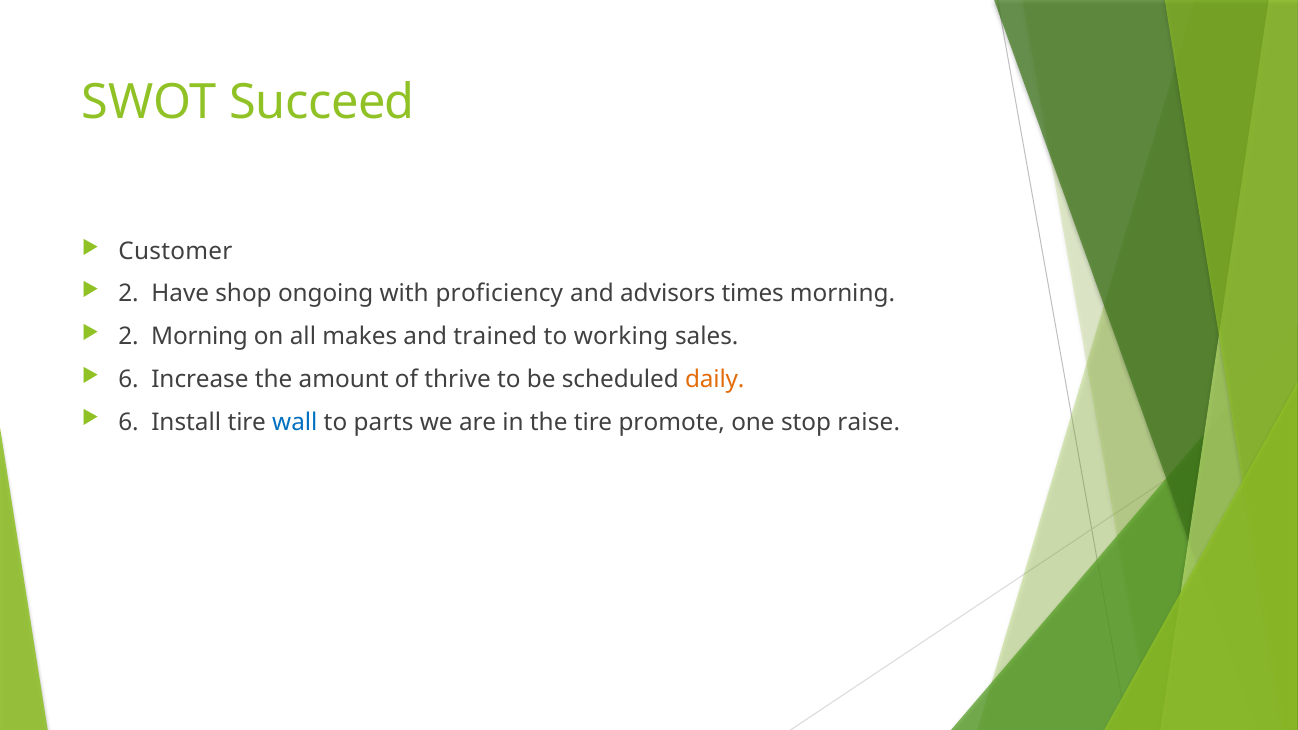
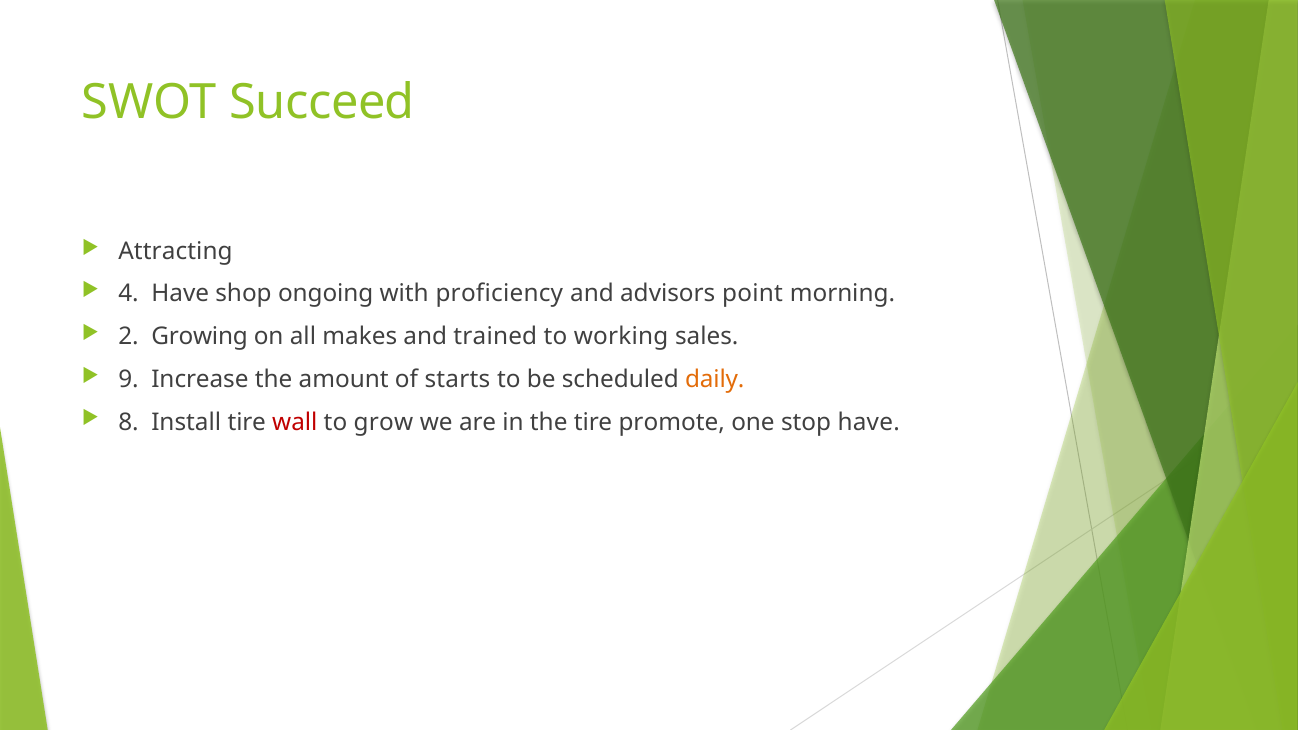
Customer: Customer -> Attracting
2 at (129, 294): 2 -> 4
times: times -> point
2 Morning: Morning -> Growing
6 at (129, 379): 6 -> 9
thrive: thrive -> starts
6 at (129, 422): 6 -> 8
wall colour: blue -> red
parts: parts -> grow
stop raise: raise -> have
